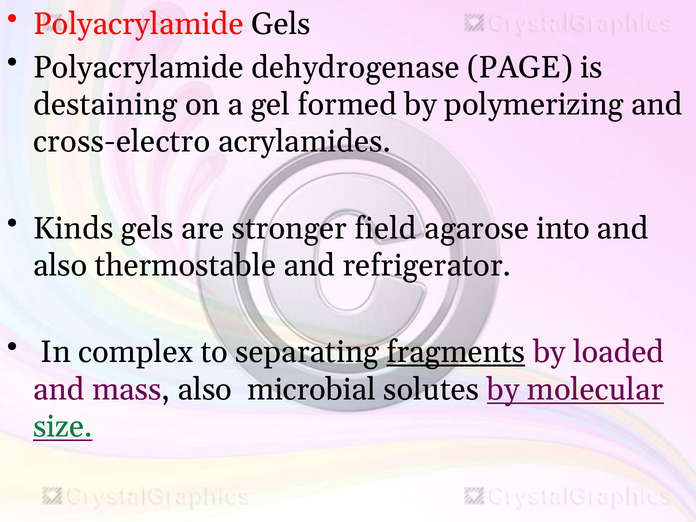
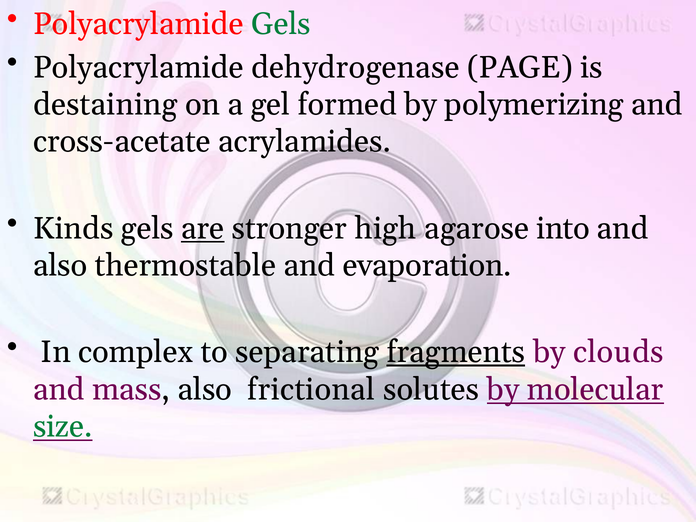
Gels at (281, 24) colour: black -> green
cross-electro: cross-electro -> cross-acetate
are underline: none -> present
field: field -> high
refrigerator: refrigerator -> evaporation
loaded: loaded -> clouds
microbial: microbial -> frictional
